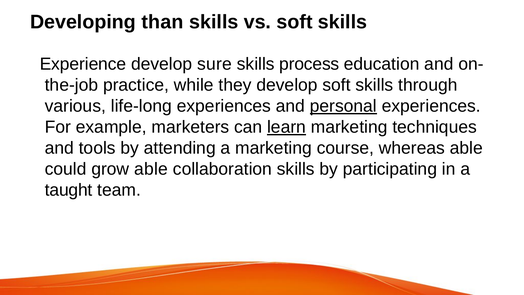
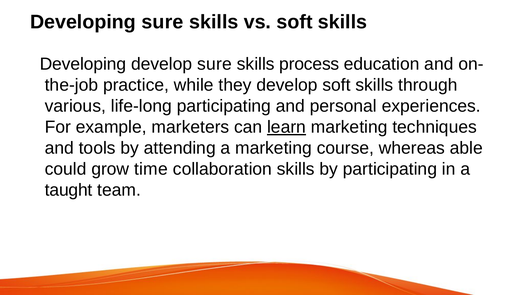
Developing than: than -> sure
Experience at (83, 64): Experience -> Developing
life-long experiences: experiences -> participating
personal underline: present -> none
grow able: able -> time
